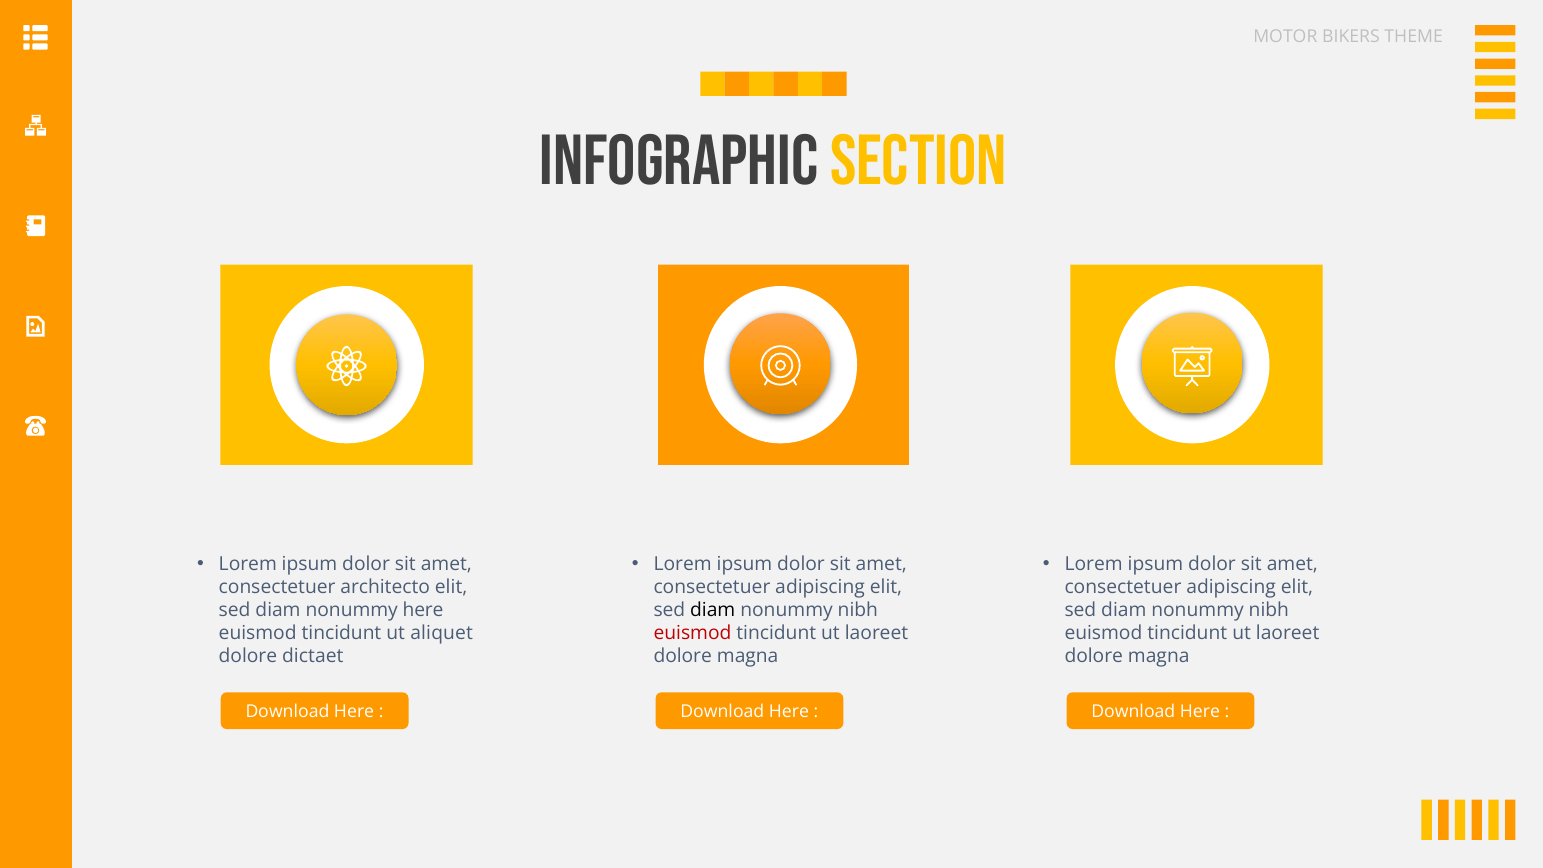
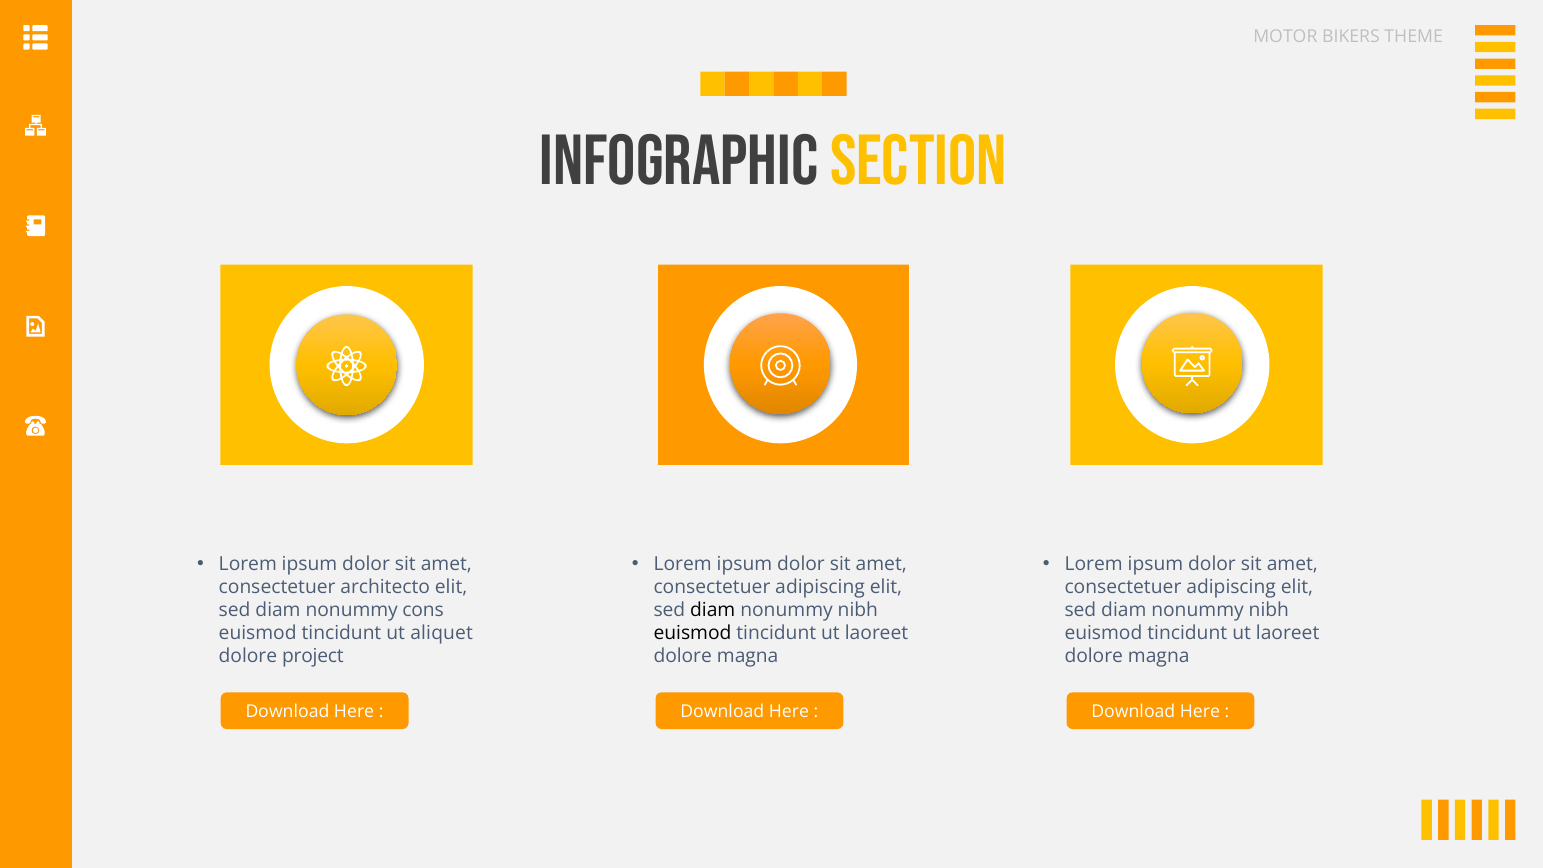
nonummy here: here -> cons
euismod at (692, 633) colour: red -> black
dictaet: dictaet -> project
